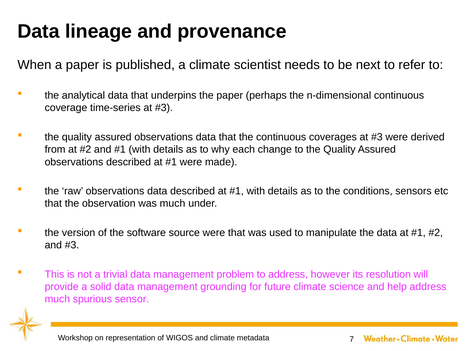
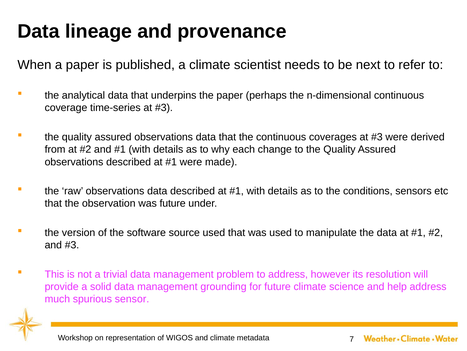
was much: much -> future
source were: were -> used
